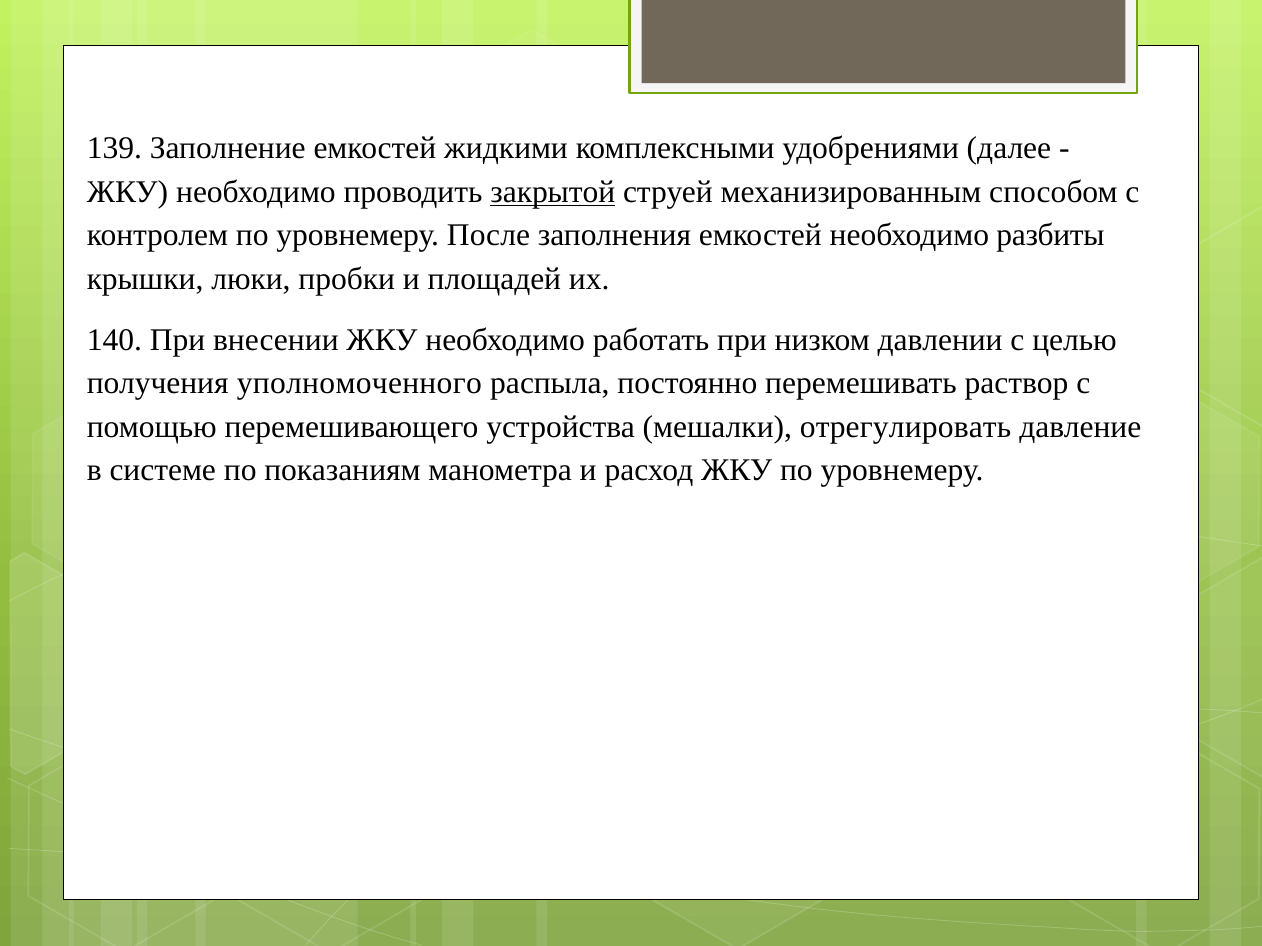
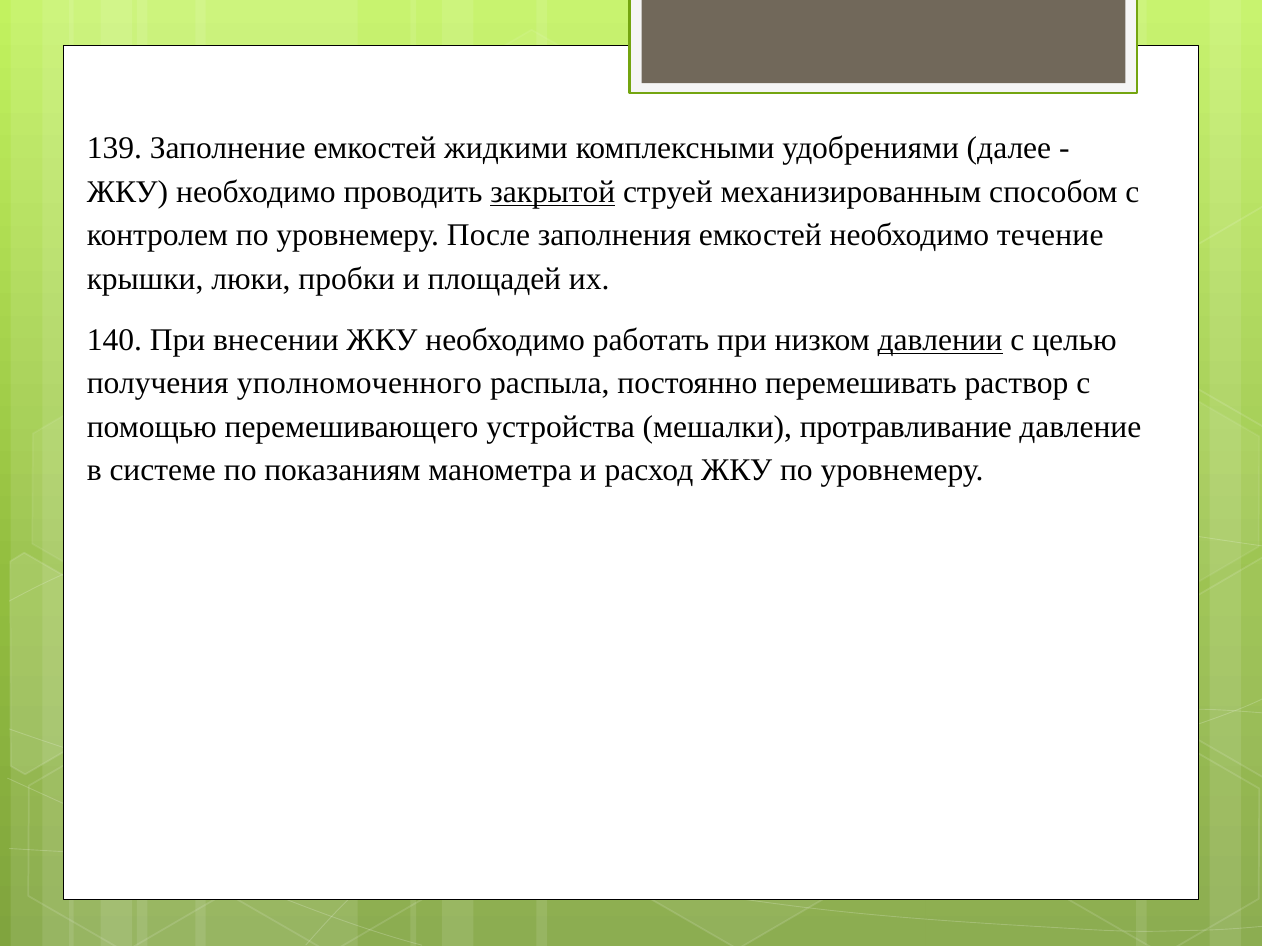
разбиты: разбиты -> течение
давлении underline: none -> present
отрегулировать: отрегулировать -> протравливание
